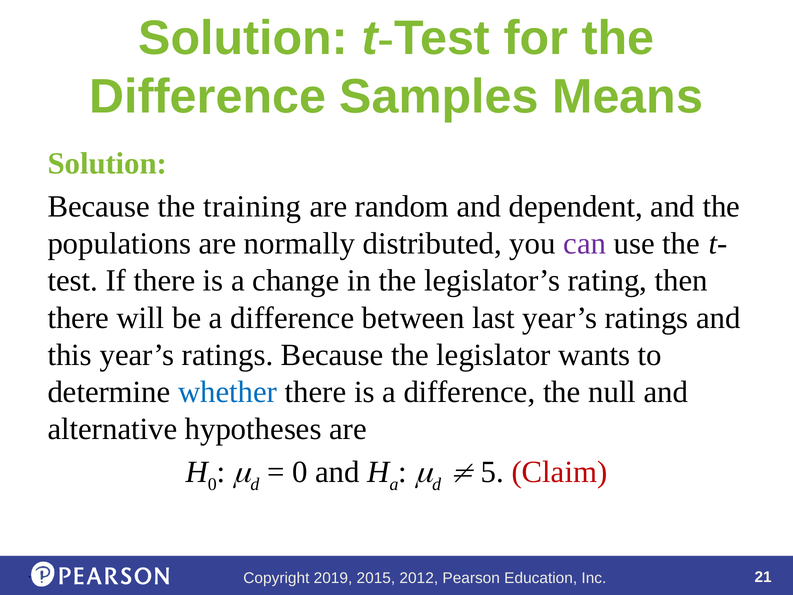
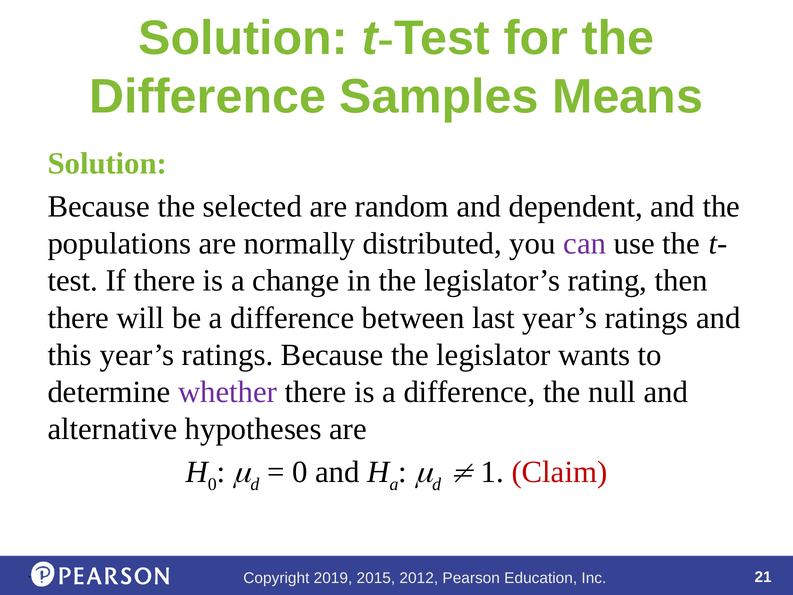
training: training -> selected
whether colour: blue -> purple
5: 5 -> 1
